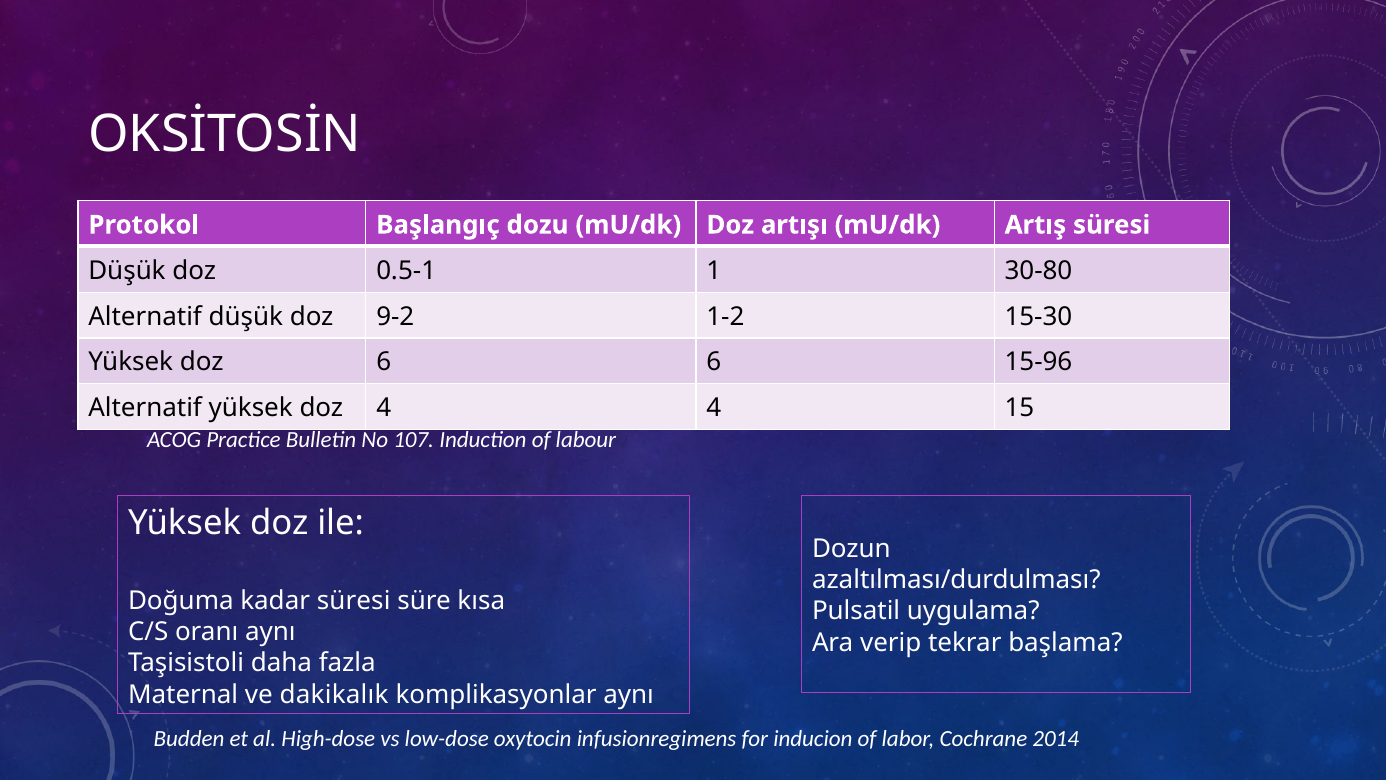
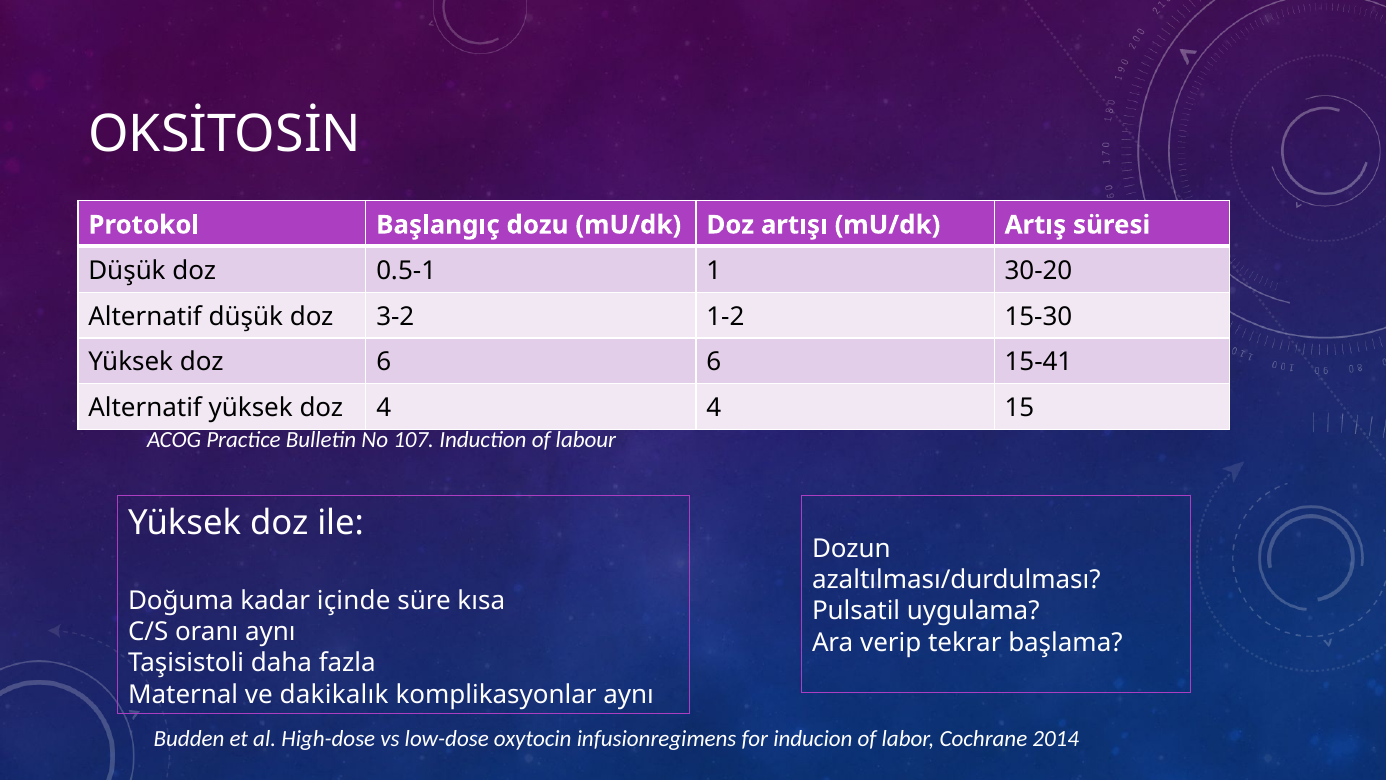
30-80: 30-80 -> 30-20
9-2: 9-2 -> 3-2
15-96: 15-96 -> 15-41
kadar süresi: süresi -> içinde
